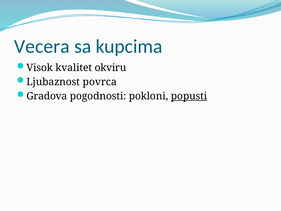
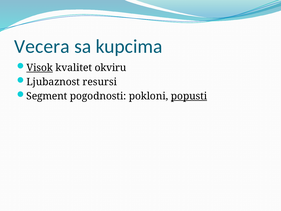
Visok underline: none -> present
povrca: povrca -> resursi
Gradova: Gradova -> Segment
